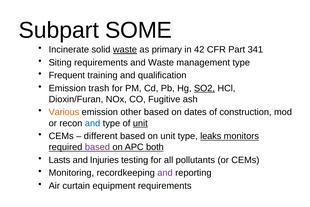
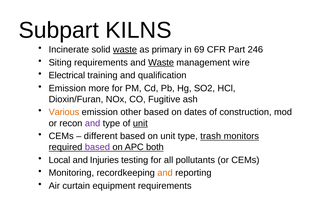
SOME: SOME -> KILNS
42: 42 -> 69
341: 341 -> 246
Waste at (161, 62) underline: none -> present
management type: type -> wire
Frequent: Frequent -> Electrical
trash: trash -> more
SO2 underline: present -> none
and at (93, 123) colour: blue -> purple
leaks: leaks -> trash
Lasts: Lasts -> Local
and at (165, 173) colour: purple -> orange
